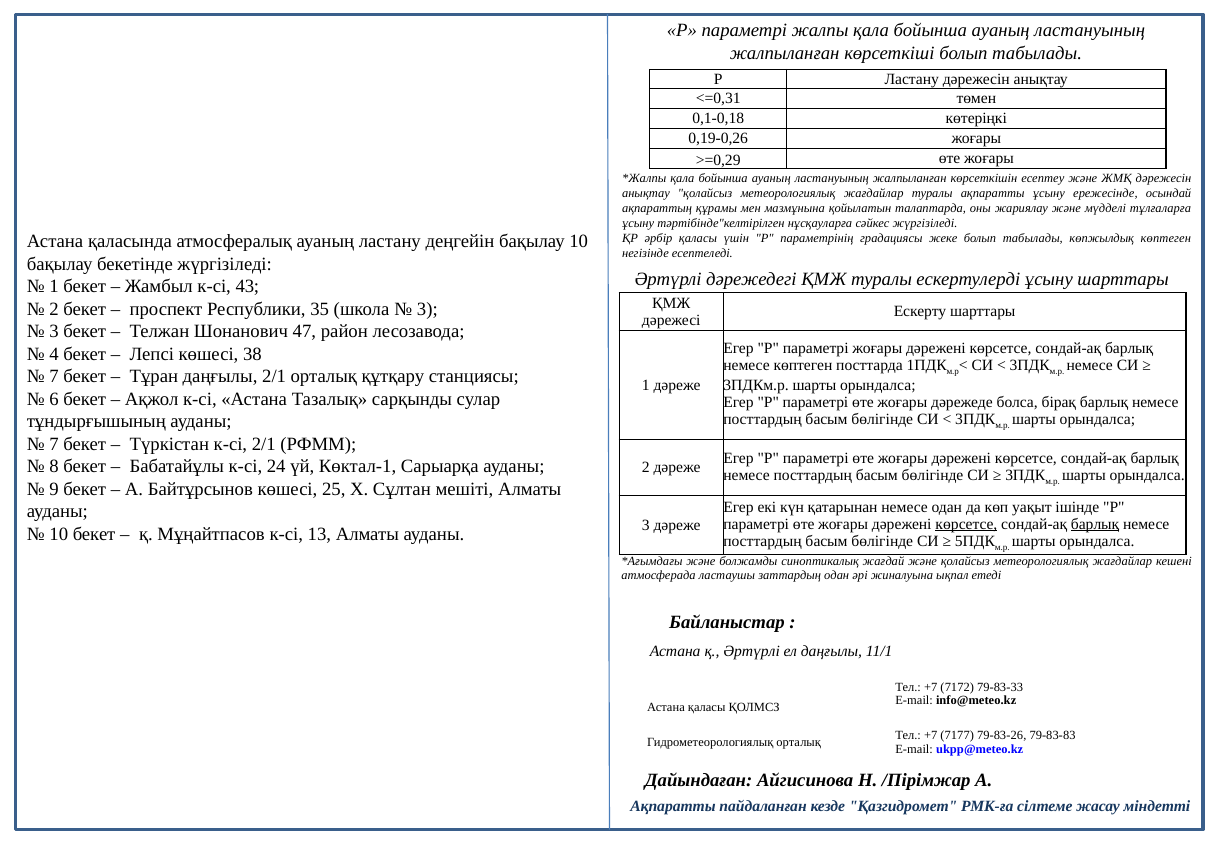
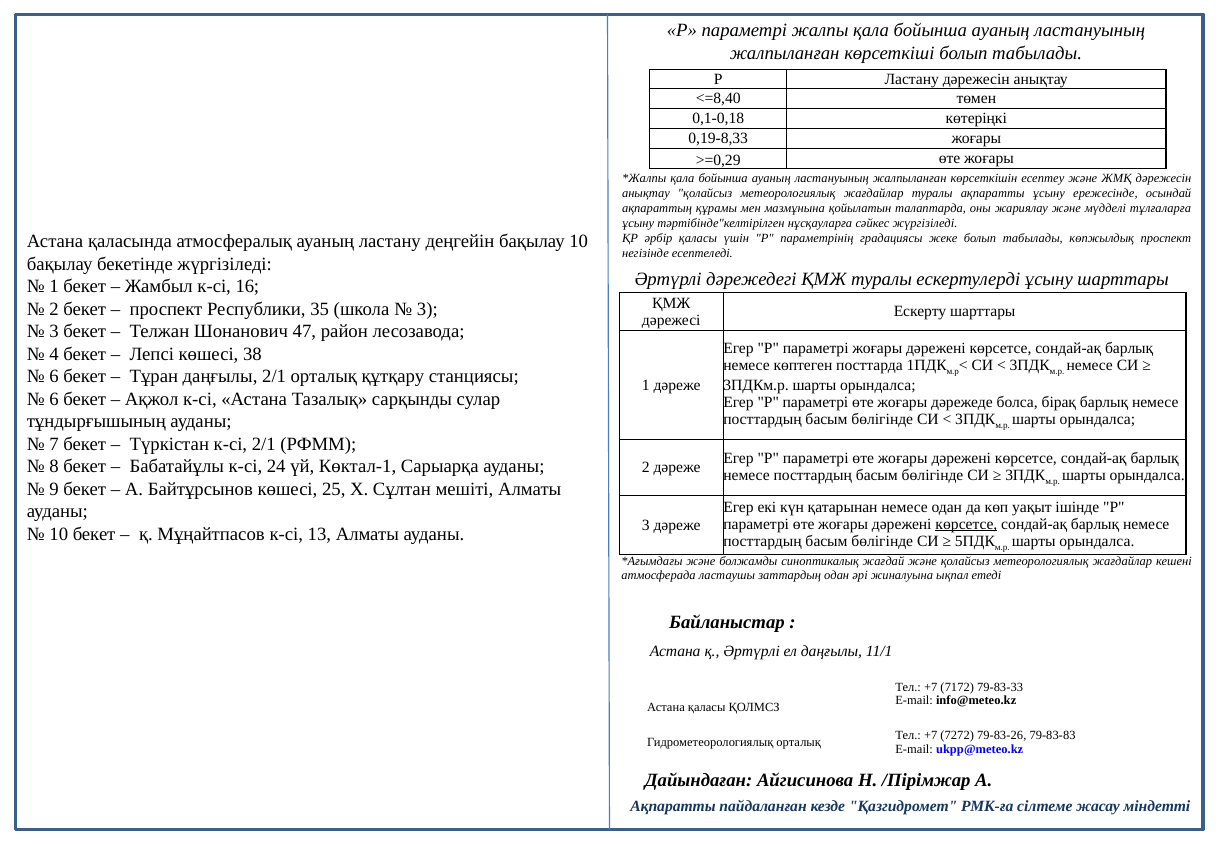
<=0,31: <=0,31 -> <=8,40
0,19-0,26: 0,19-0,26 -> 0,19-8,33
көпжылдық көптеген: көптеген -> проспект
43: 43 -> 16
7 at (54, 377): 7 -> 6
барлық at (1095, 524) underline: present -> none
7177: 7177 -> 7272
